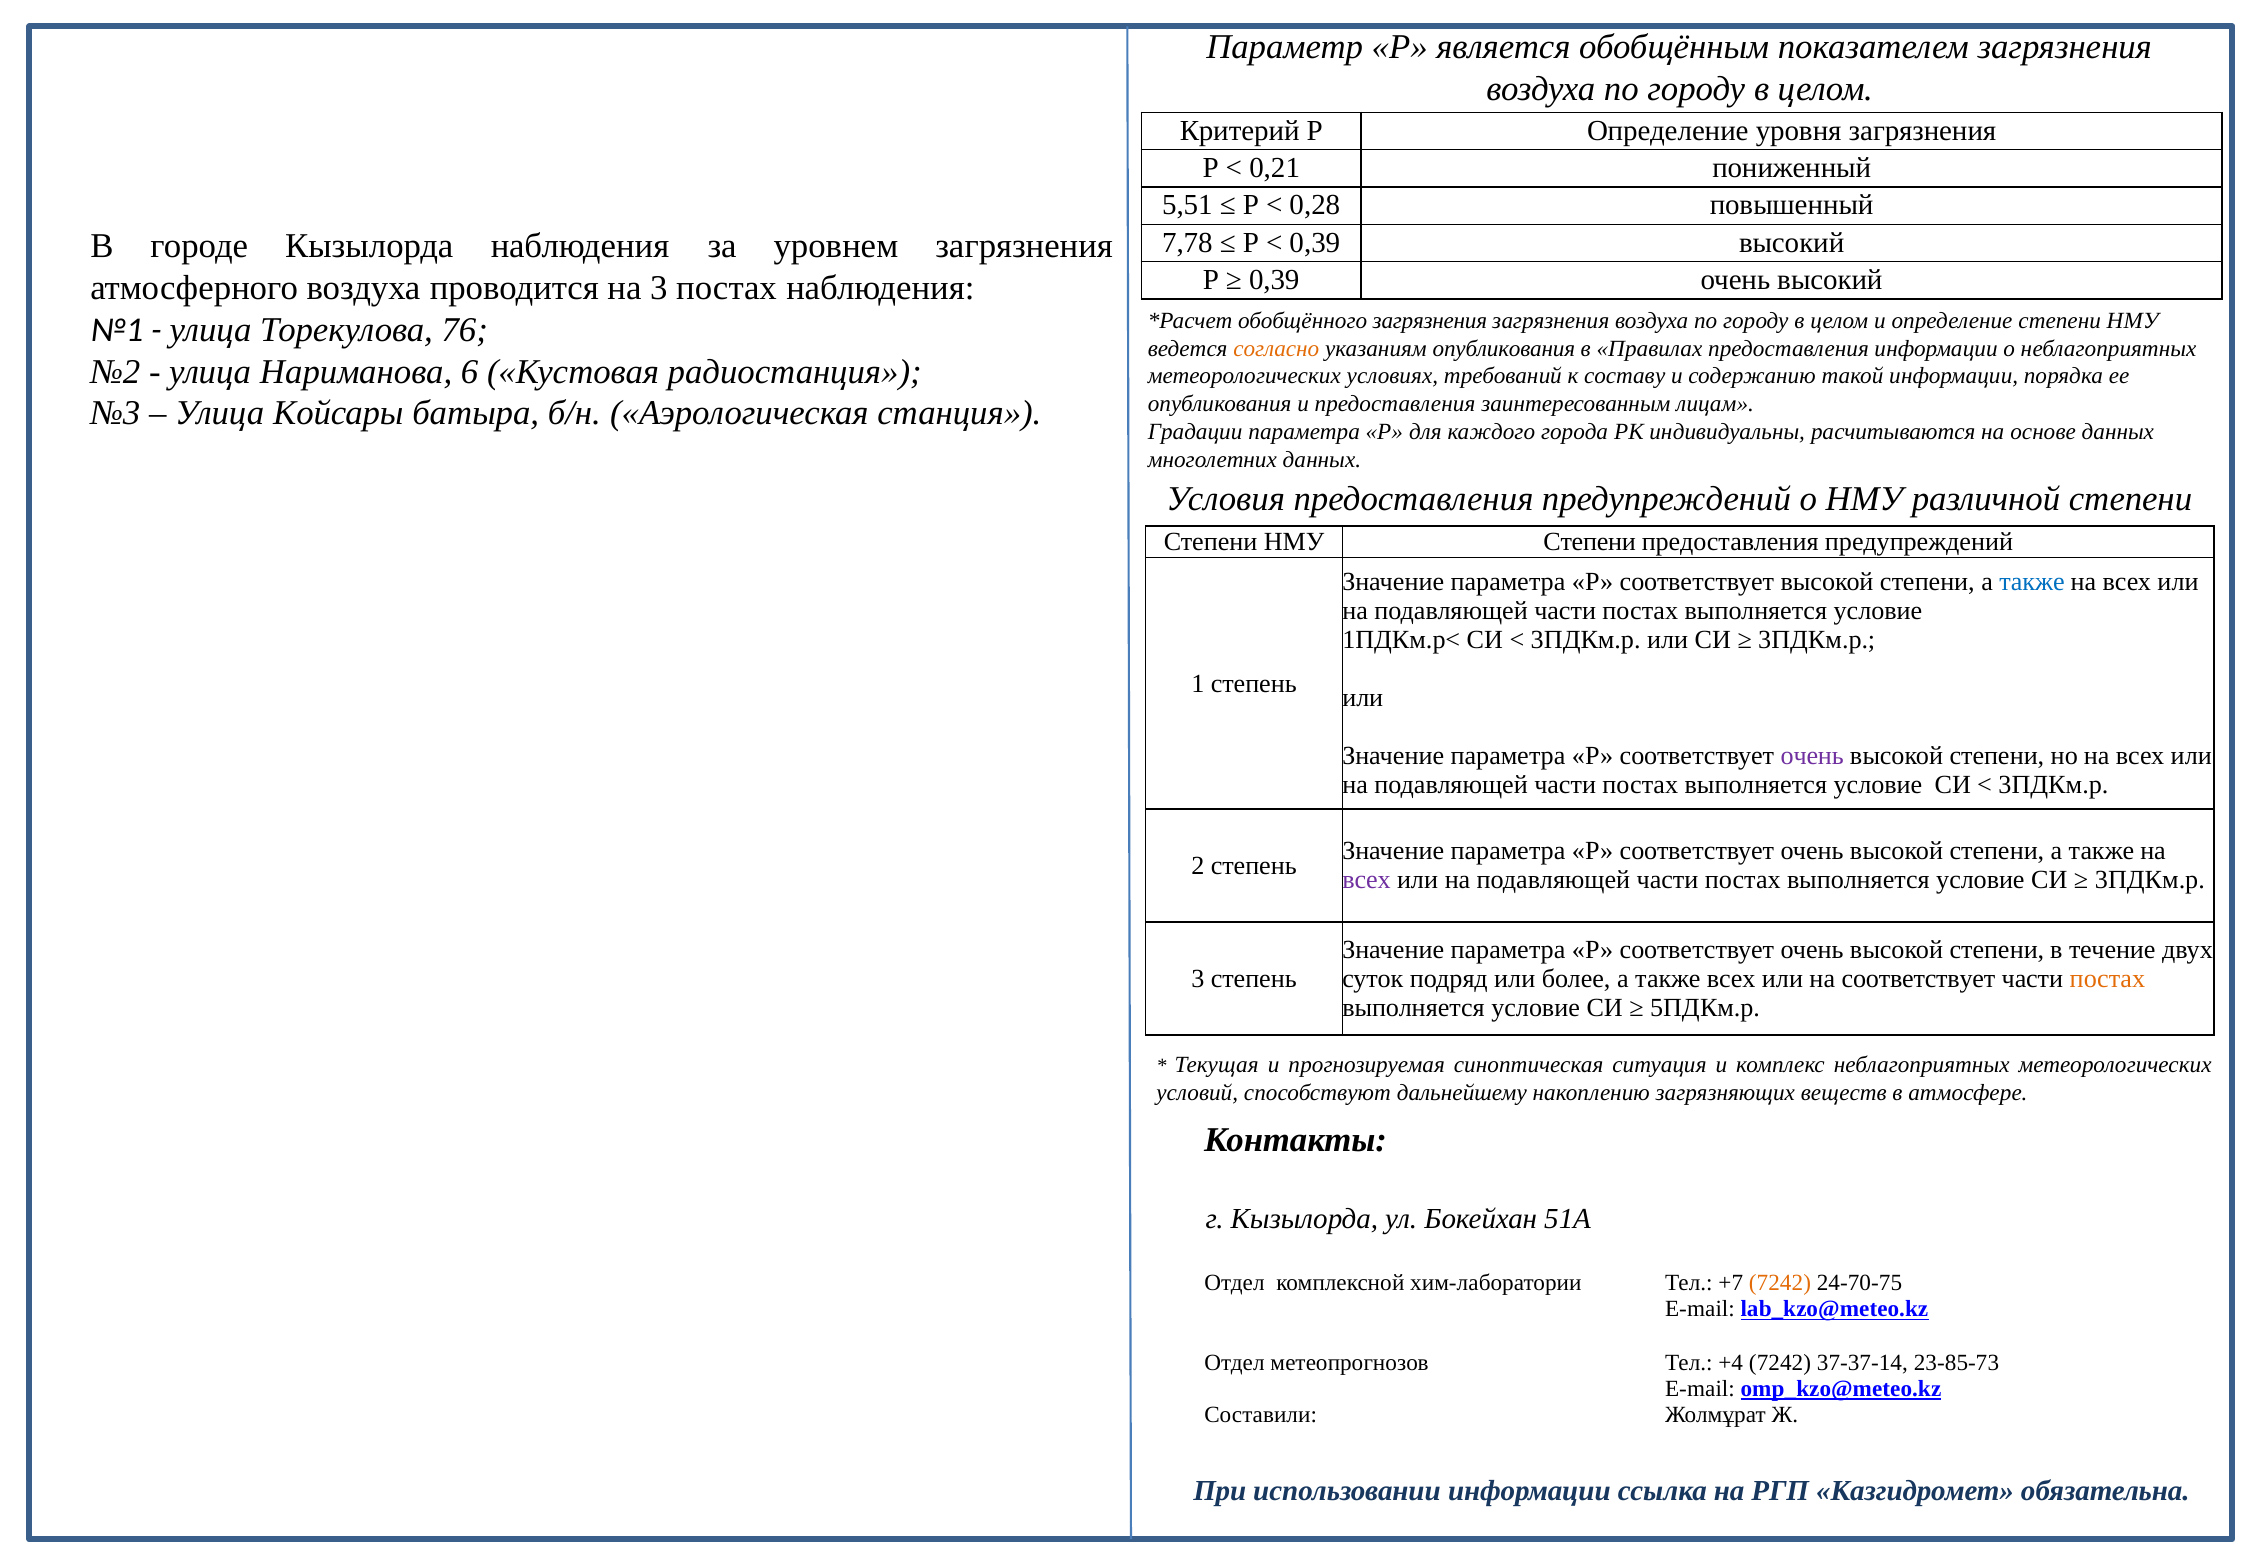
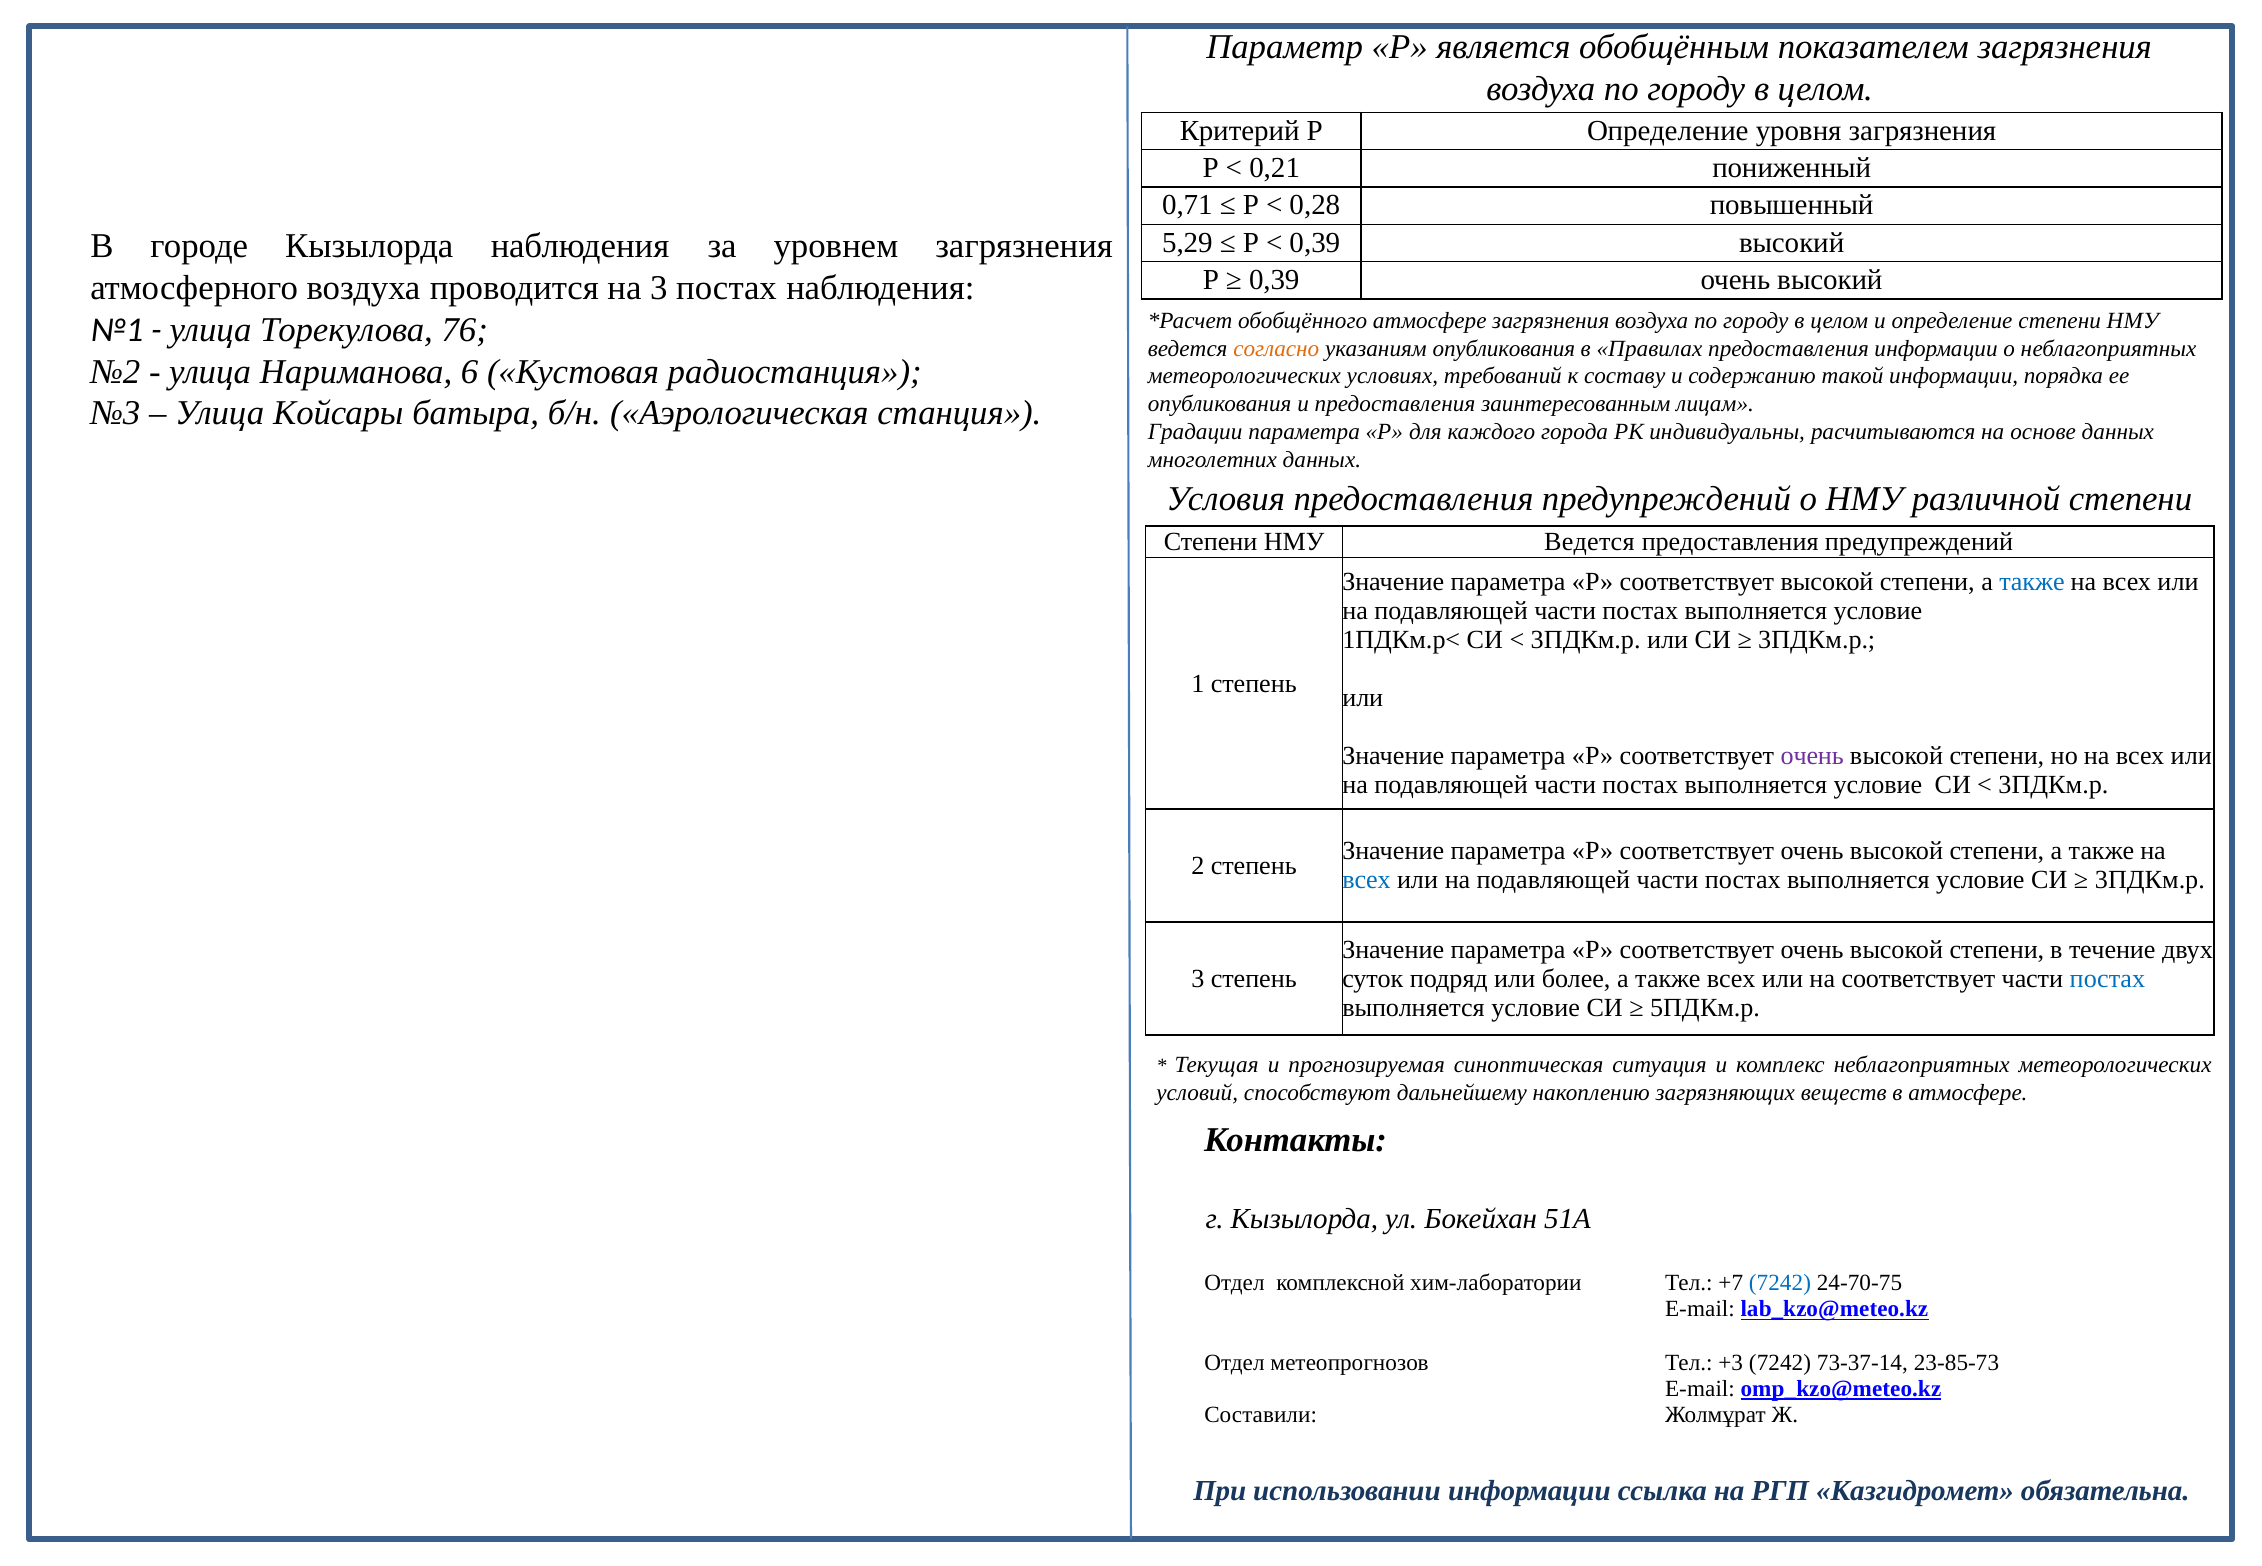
5,51: 5,51 -> 0,71
7,78: 7,78 -> 5,29
обобщённого загрязнения: загрязнения -> атмосфере
Степени at (1590, 542): Степени -> Ведется
всех at (1367, 880) colour: purple -> blue
постах at (2107, 979) colour: orange -> blue
7242 at (1780, 1283) colour: orange -> blue
+4: +4 -> +3
37-37-14: 37-37-14 -> 73-37-14
